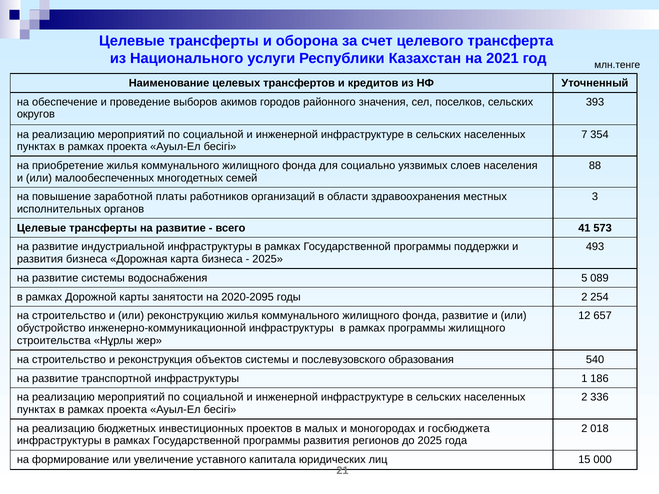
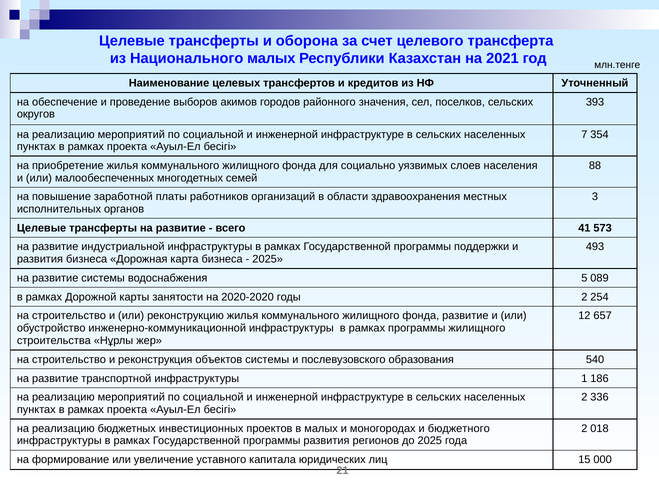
Национального услуги: услуги -> малых
2020-2095: 2020-2095 -> 2020-2020
госбюджета: госбюджета -> бюджетного
